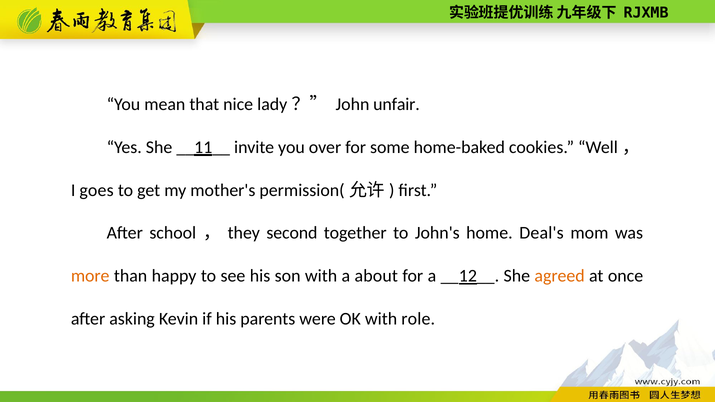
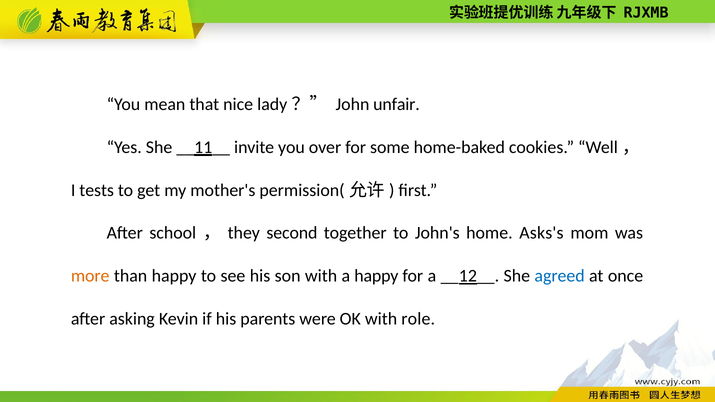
goes: goes -> tests
Deal's: Deal's -> Asks's
a about: about -> happy
agreed colour: orange -> blue
